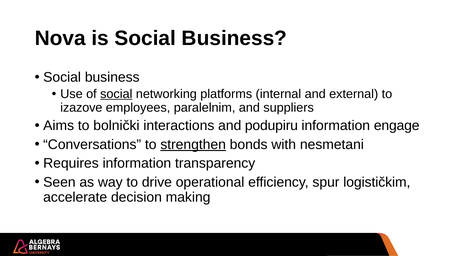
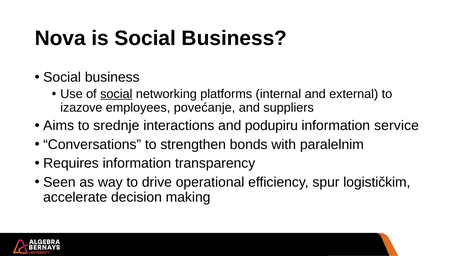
paralelnim: paralelnim -> povećanje
bolnički: bolnički -> srednje
engage: engage -> service
strengthen underline: present -> none
nesmetani: nesmetani -> paralelnim
